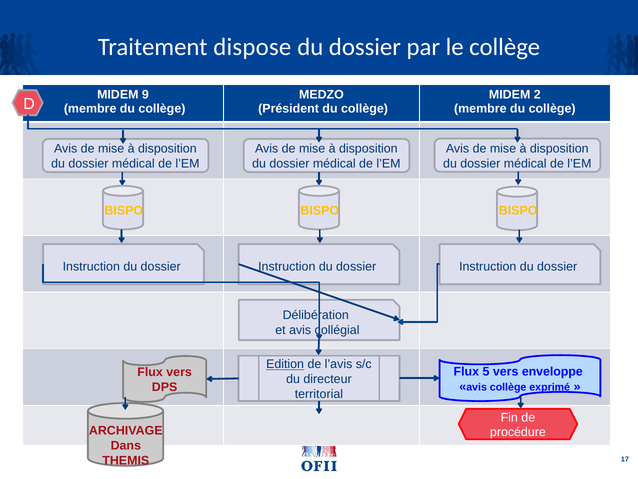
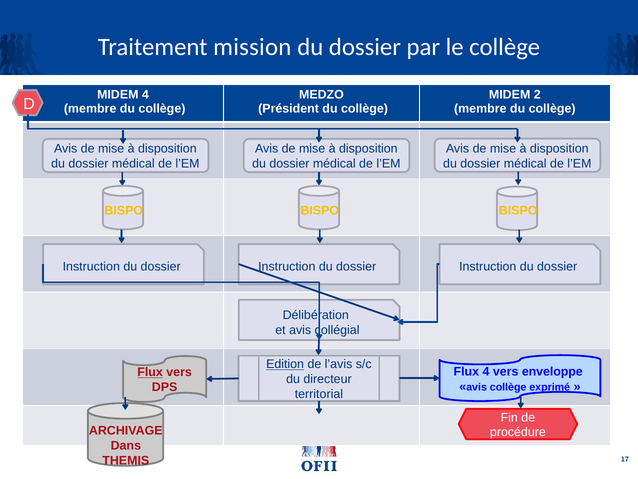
dispose: dispose -> mission
MIDEM 9: 9 -> 4
Flux 5: 5 -> 4
Flux at (150, 372) underline: none -> present
